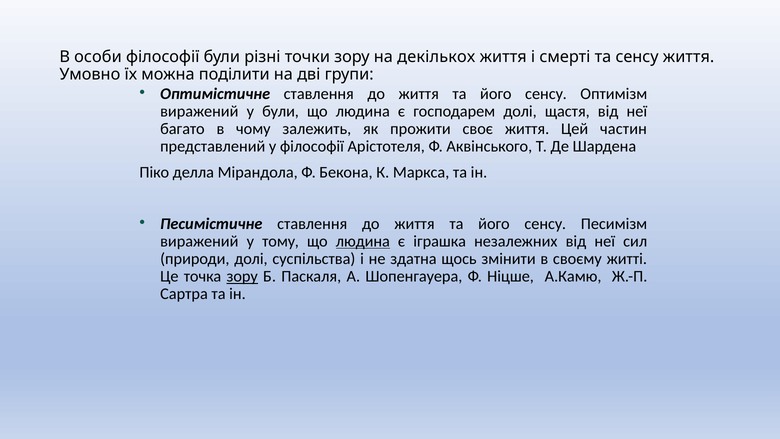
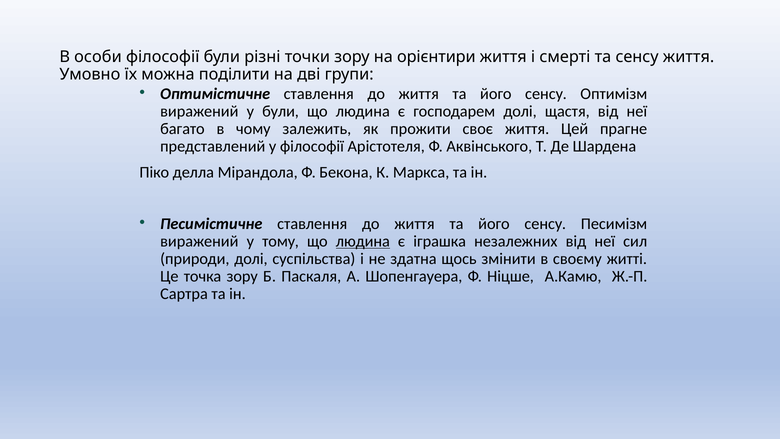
декількох: декількох -> орієнтири
частин: частин -> прагне
зору at (242, 276) underline: present -> none
